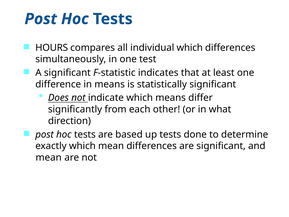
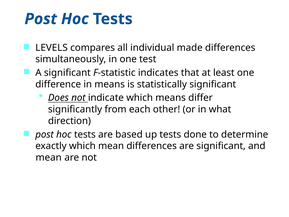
HOURS: HOURS -> LEVELS
individual which: which -> made
